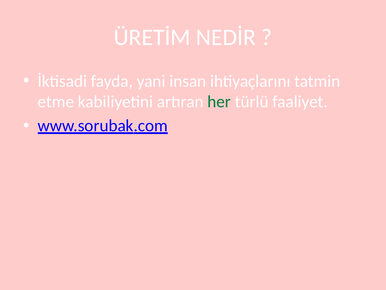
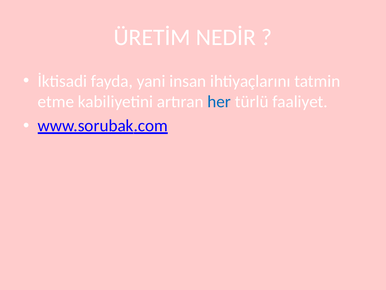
her colour: green -> blue
